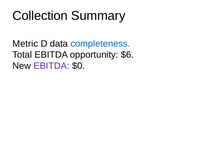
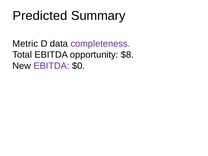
Collection: Collection -> Predicted
completeness colour: blue -> purple
$6: $6 -> $8
